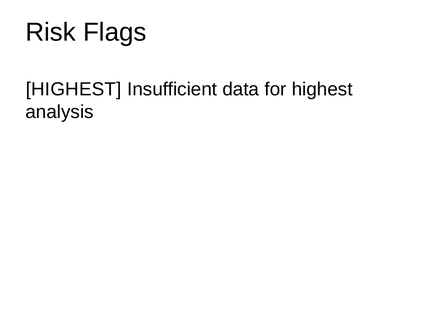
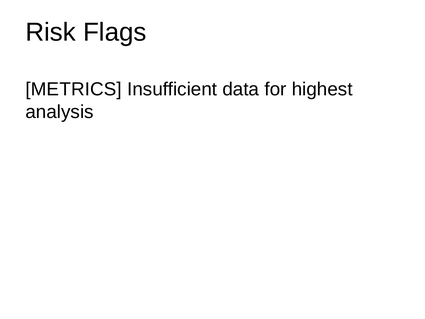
HIGHEST at (74, 89): HIGHEST -> METRICS
